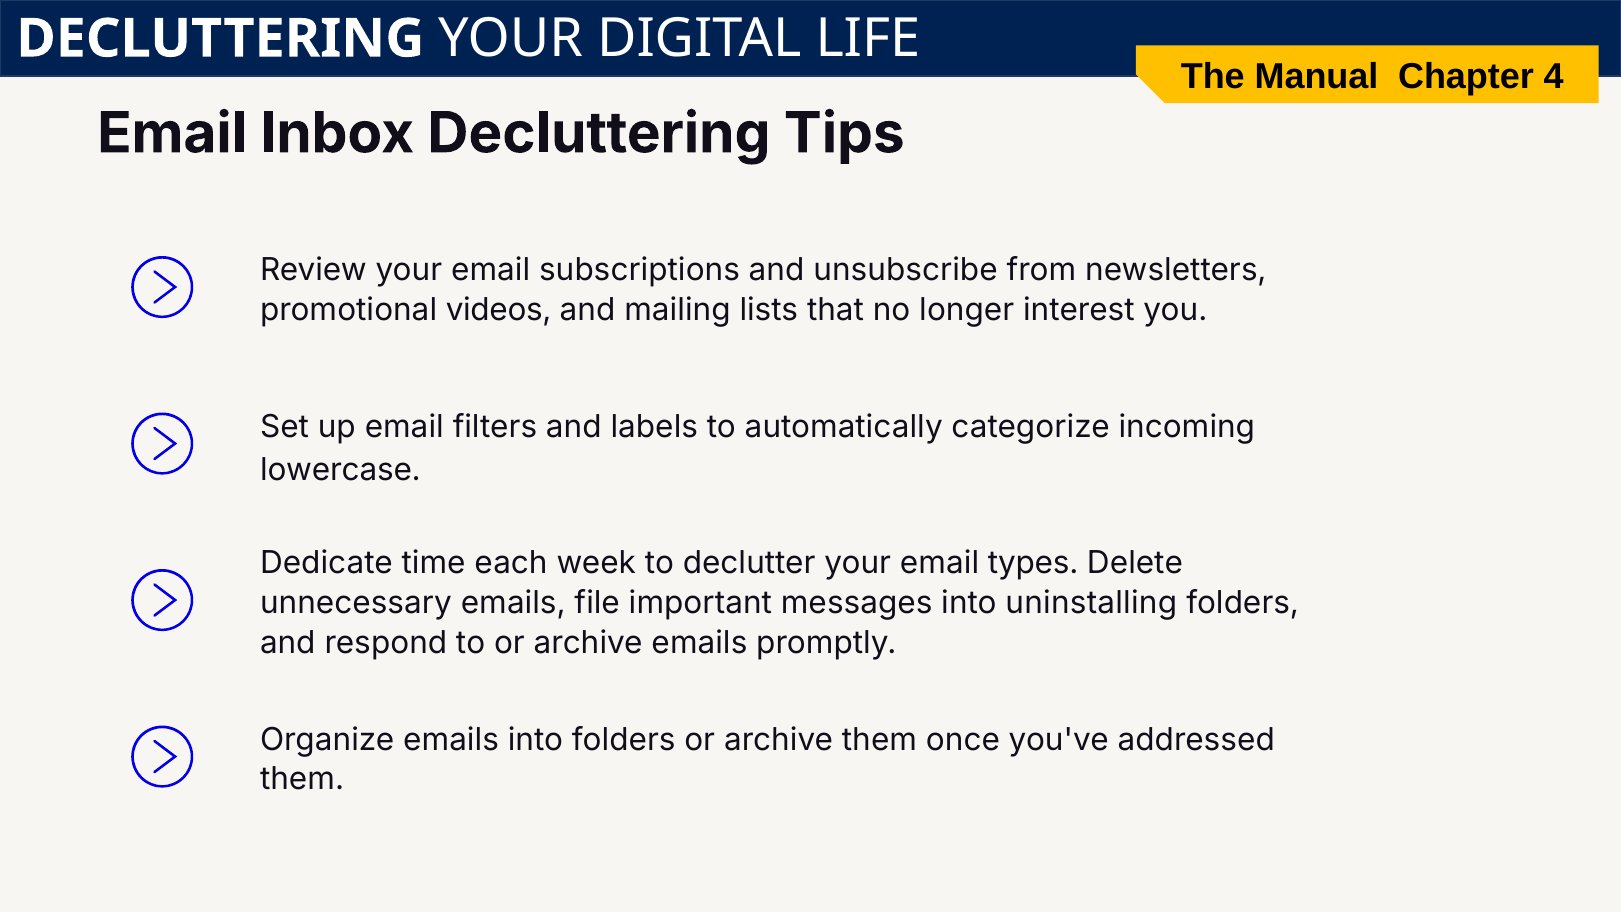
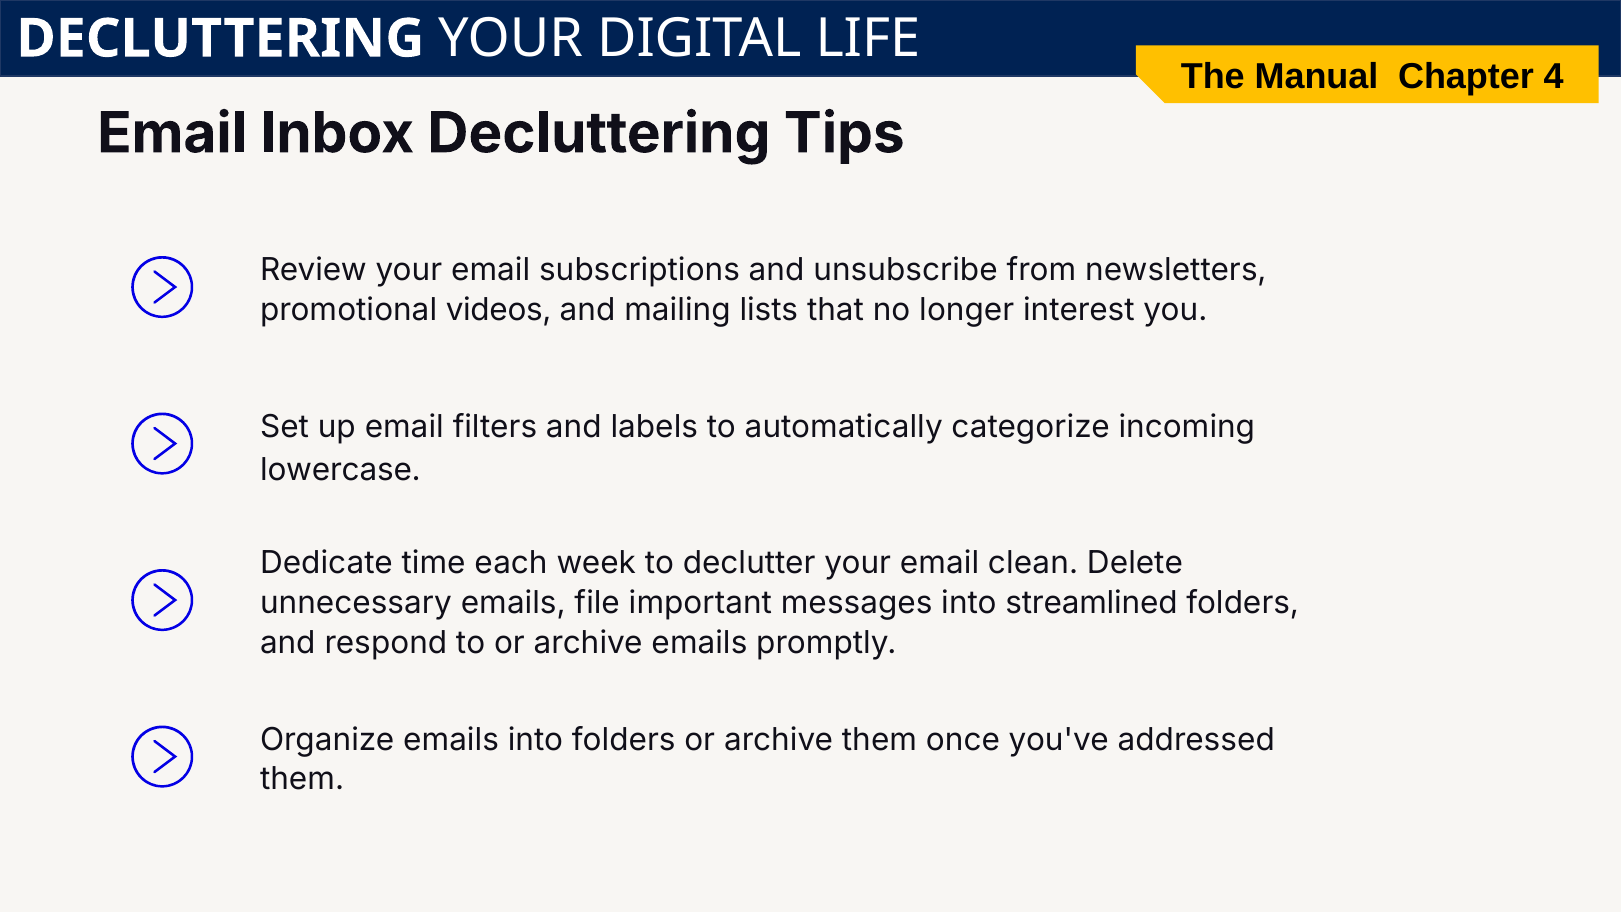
types: types -> clean
uninstalling: uninstalling -> streamlined
